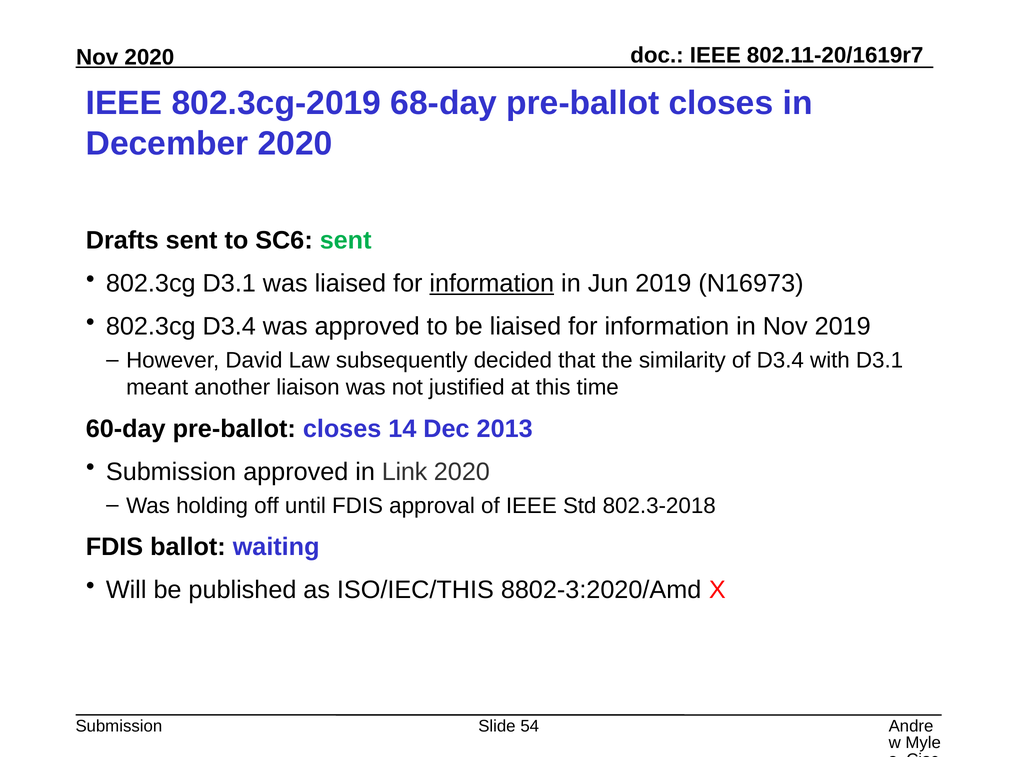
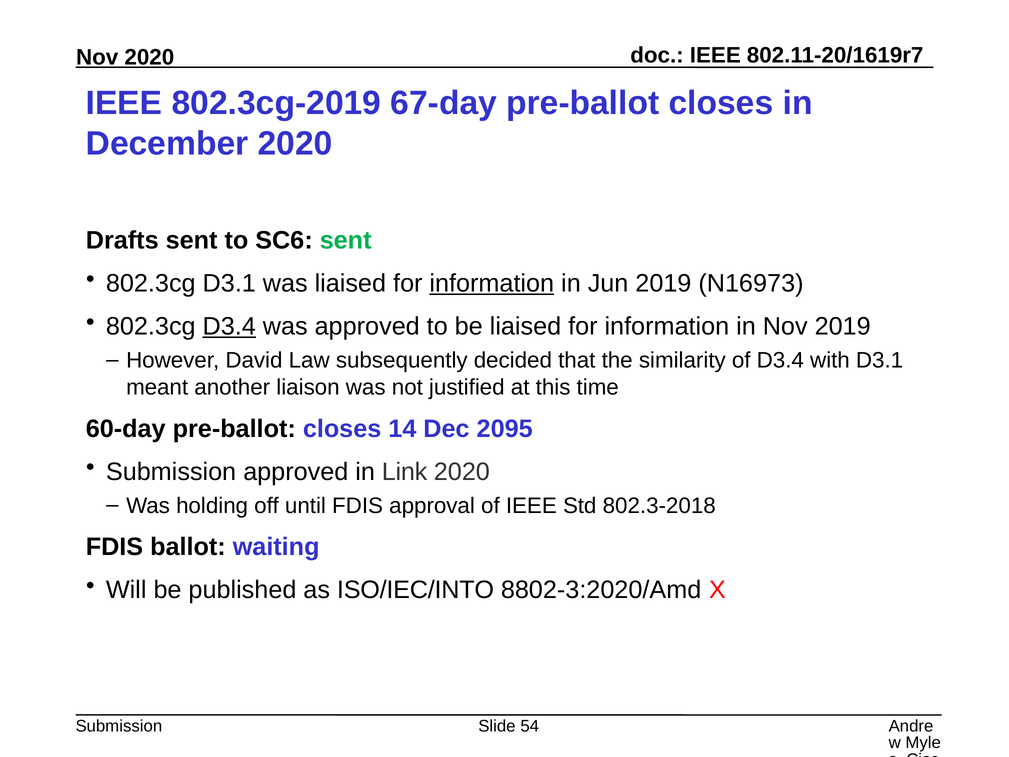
68-day: 68-day -> 67-day
D3.4 at (229, 326) underline: none -> present
2013: 2013 -> 2095
ISO/IEC/THIS: ISO/IEC/THIS -> ISO/IEC/INTO
